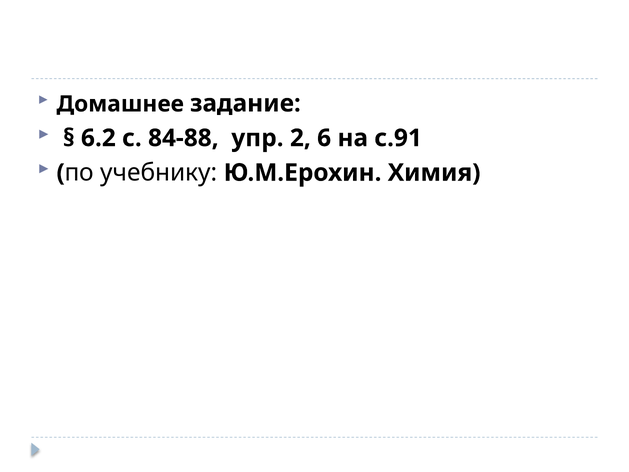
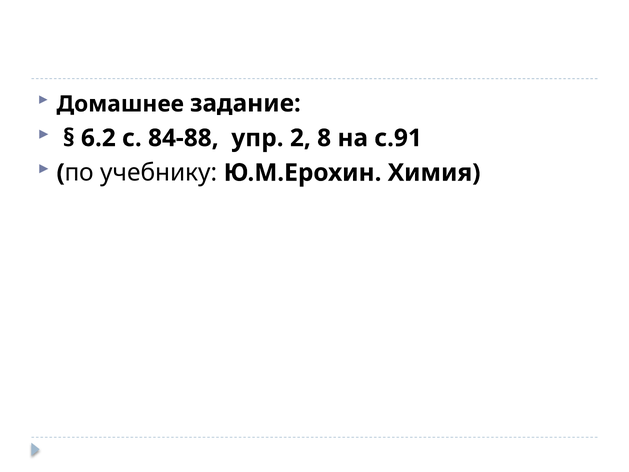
6: 6 -> 8
